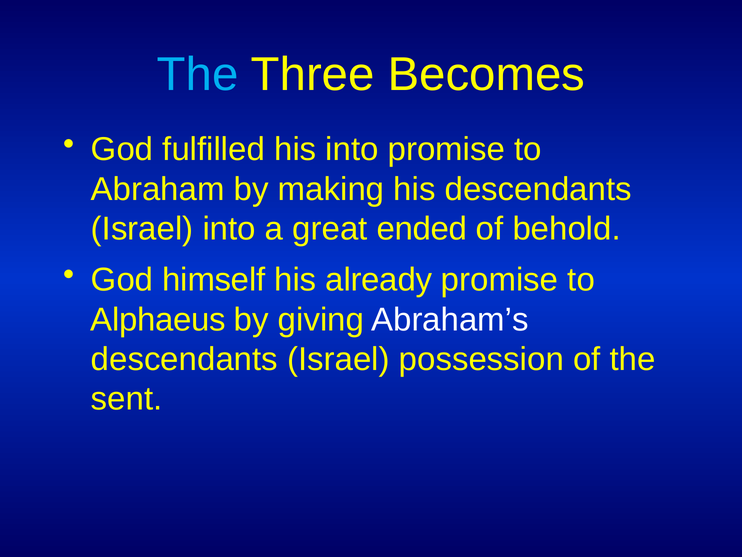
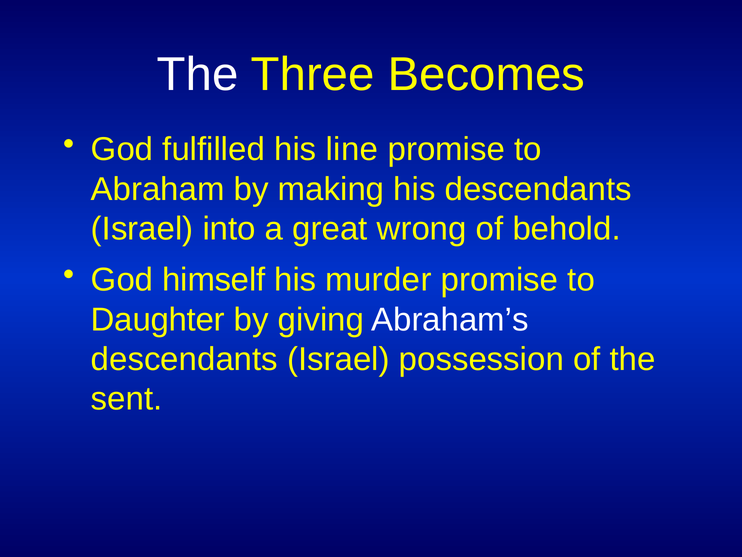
The at (198, 74) colour: light blue -> white
his into: into -> line
ended: ended -> wrong
already: already -> murder
Alphaeus: Alphaeus -> Daughter
